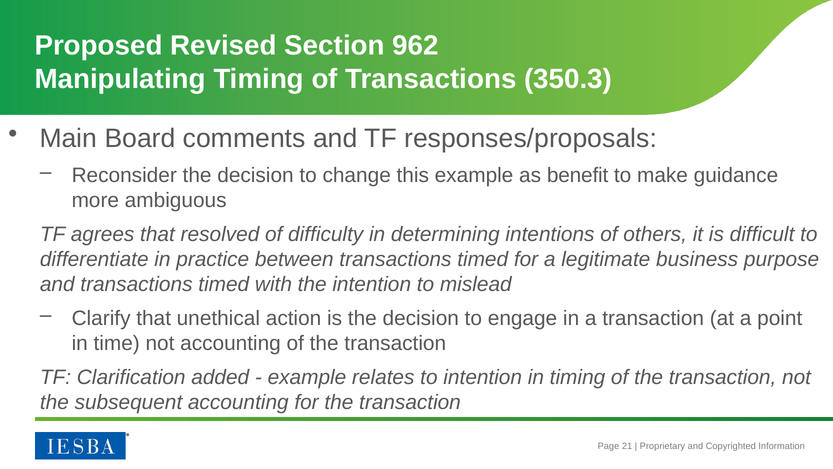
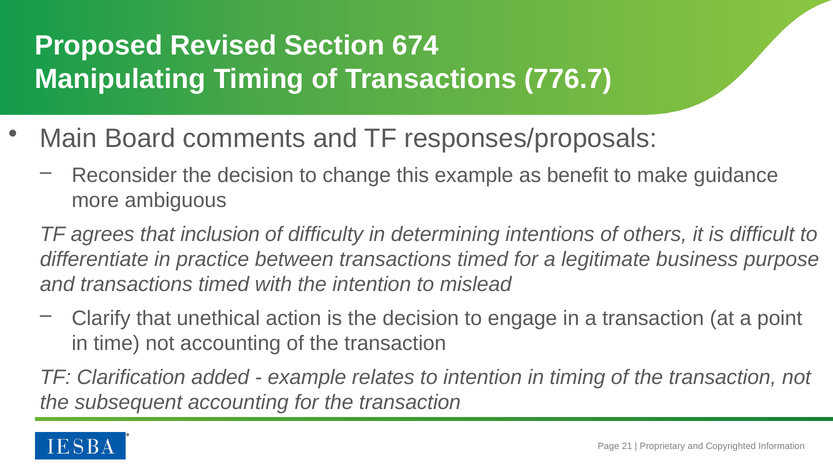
962: 962 -> 674
350.3: 350.3 -> 776.7
resolved: resolved -> inclusion
